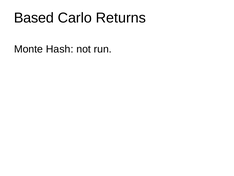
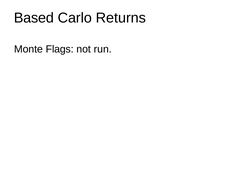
Hash: Hash -> Flags
